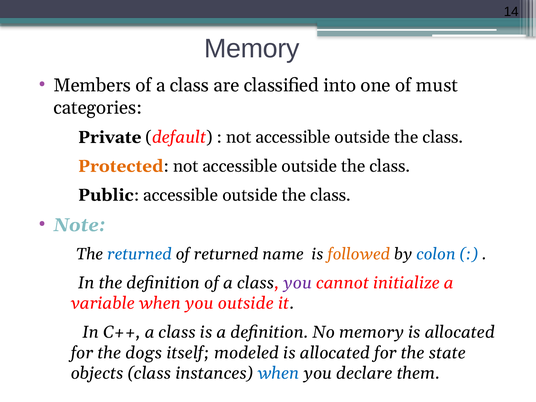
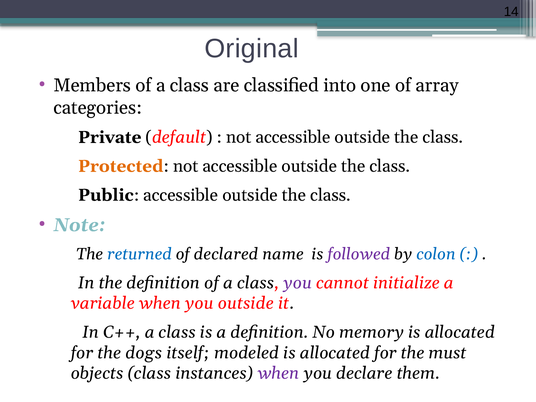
Memory at (252, 49): Memory -> Original
must: must -> array
of returned: returned -> declared
followed colour: orange -> purple
state: state -> must
when at (278, 373) colour: blue -> purple
